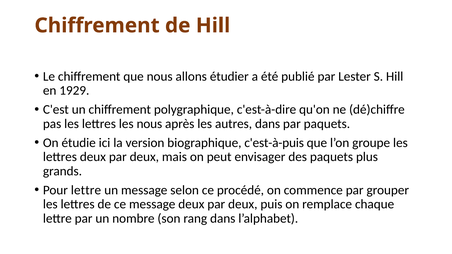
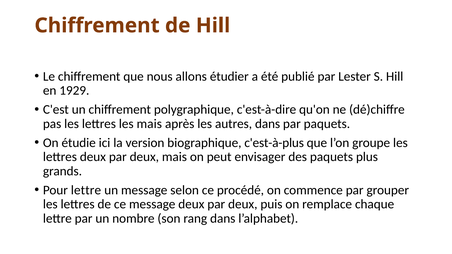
les nous: nous -> mais
c'est-à-puis: c'est-à-puis -> c'est-à-plus
